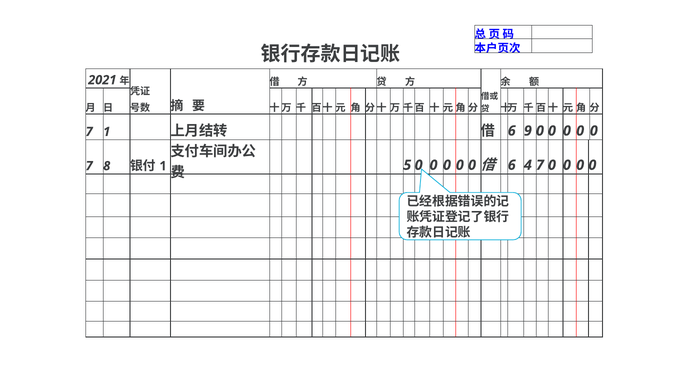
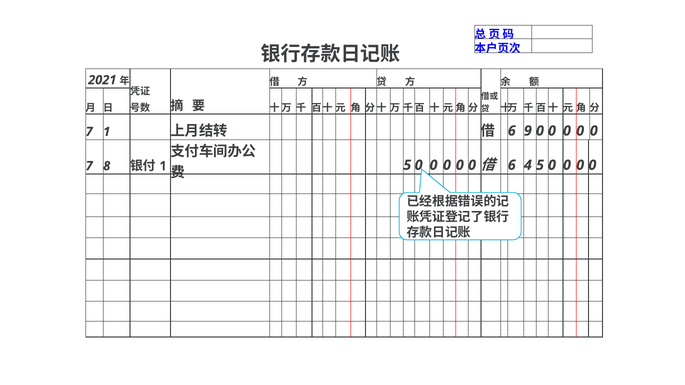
4 7: 7 -> 5
